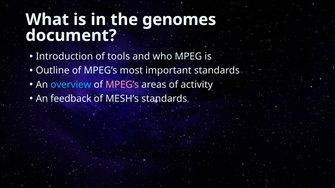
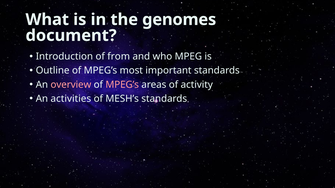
tools: tools -> from
overview colour: light blue -> pink
feedback: feedback -> activities
